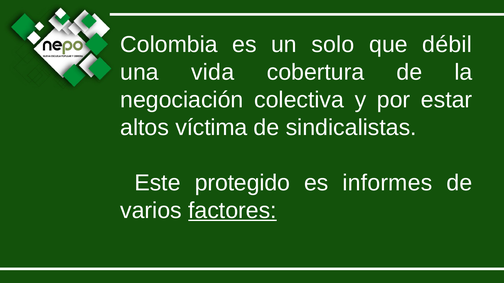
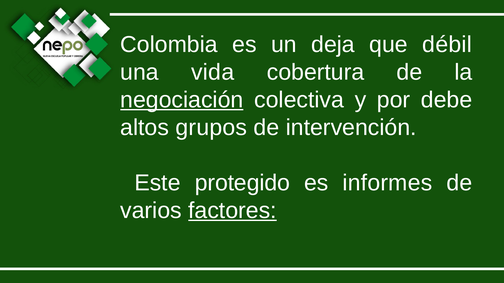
solo: solo -> deja
negociación underline: none -> present
estar: estar -> debe
víctima: víctima -> grupos
sindicalistas: sindicalistas -> intervención
